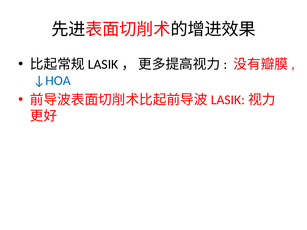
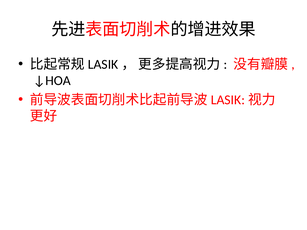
↓HOA colour: blue -> black
